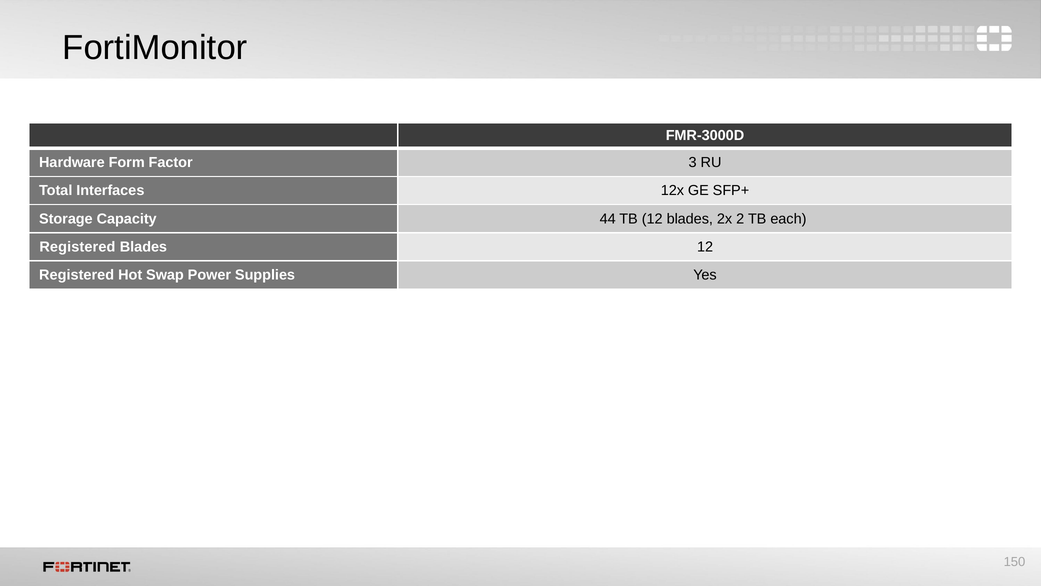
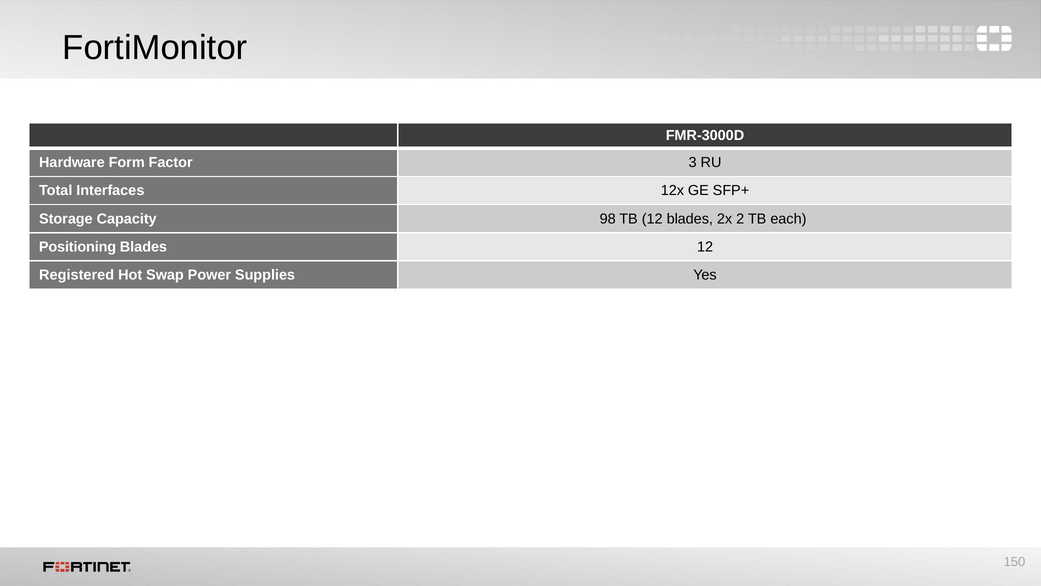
44: 44 -> 98
Registered at (77, 247): Registered -> Positioning
